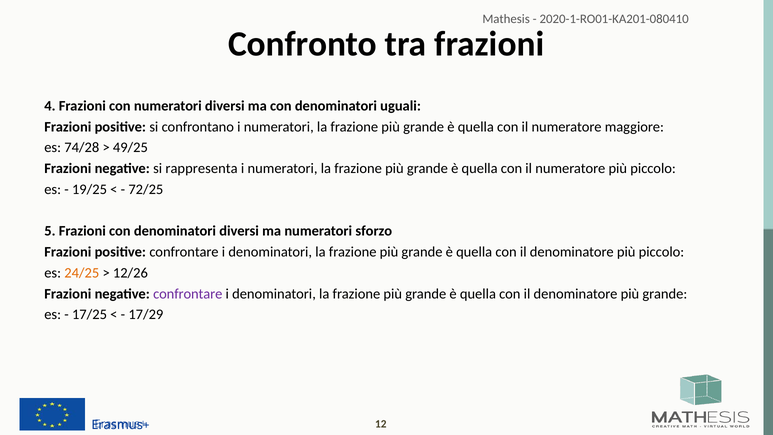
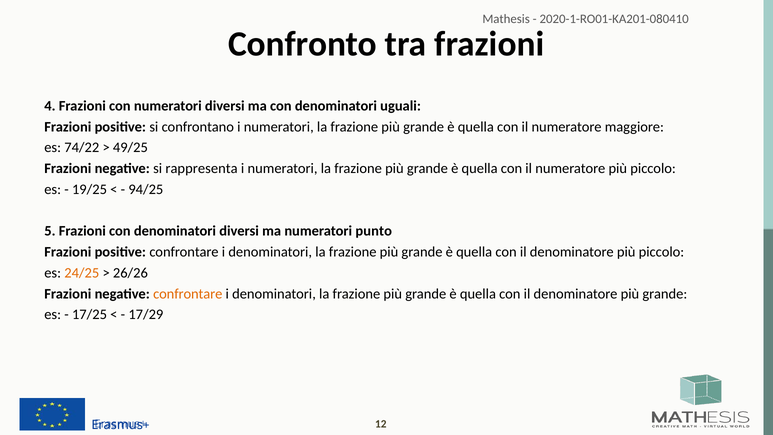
74/28: 74/28 -> 74/22
72/25: 72/25 -> 94/25
sforzo: sforzo -> punto
12/26: 12/26 -> 26/26
confrontare at (188, 294) colour: purple -> orange
